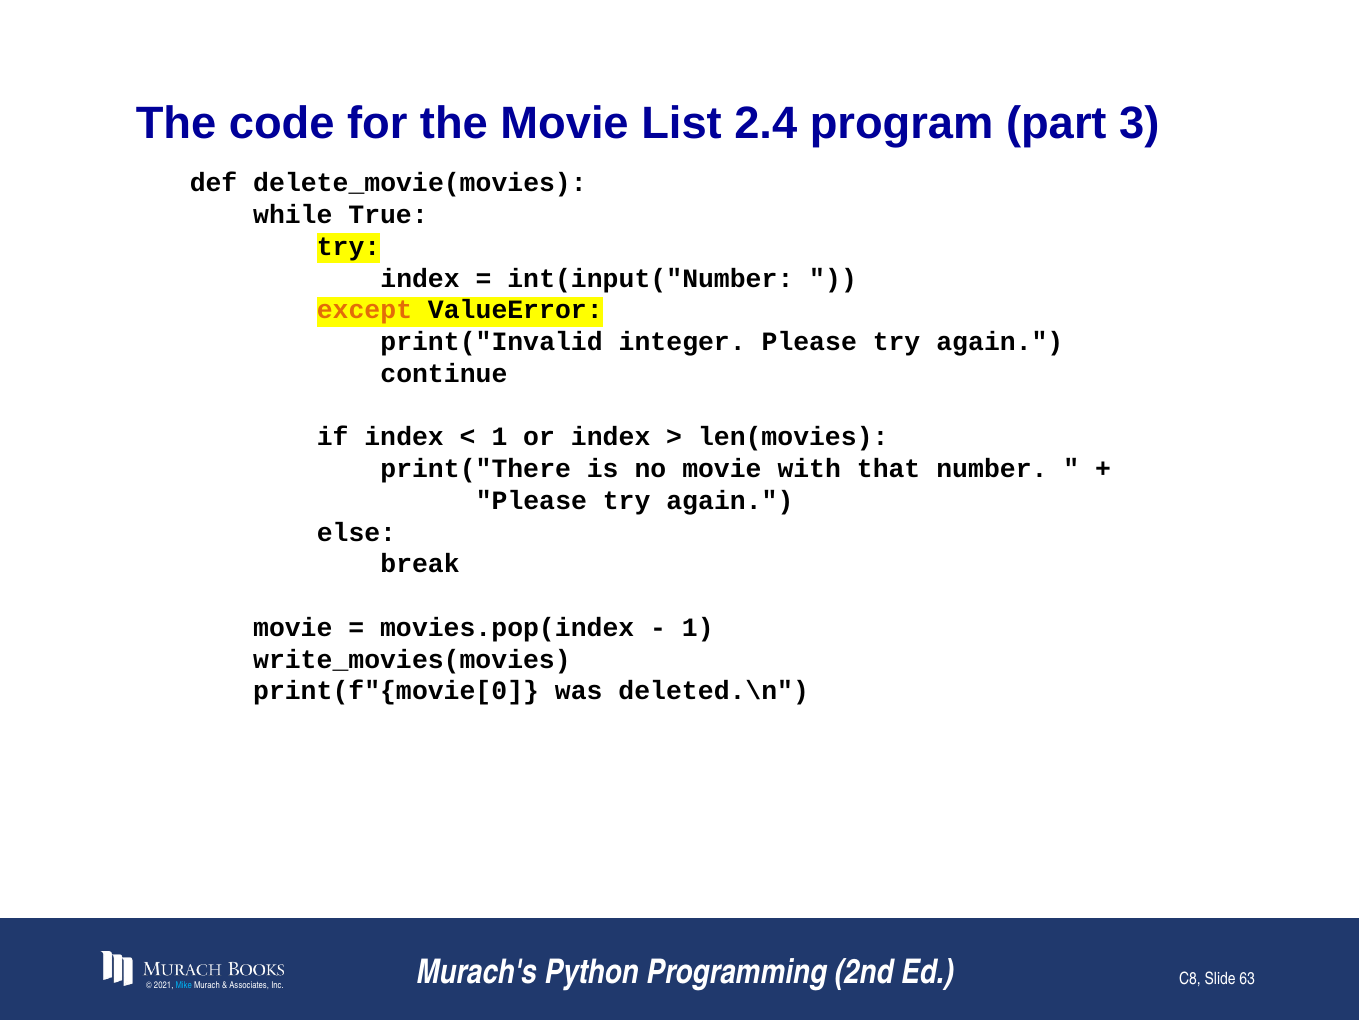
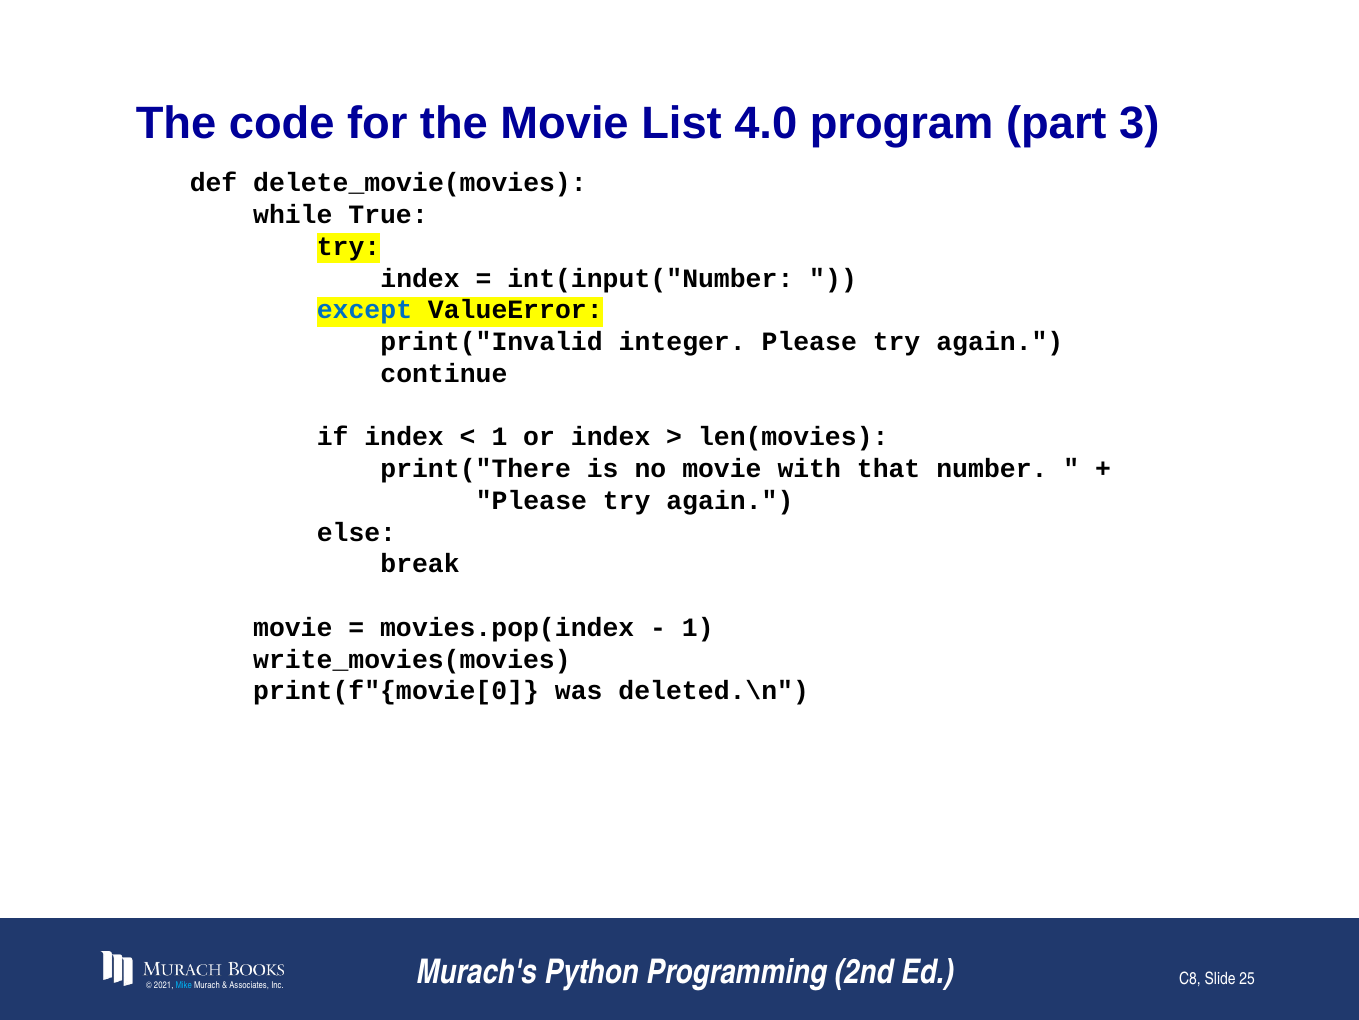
2.4: 2.4 -> 4.0
except colour: orange -> blue
63: 63 -> 25
